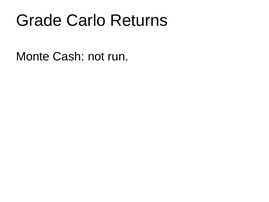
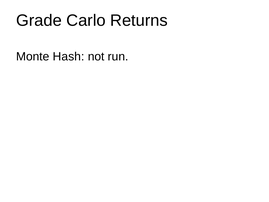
Cash: Cash -> Hash
